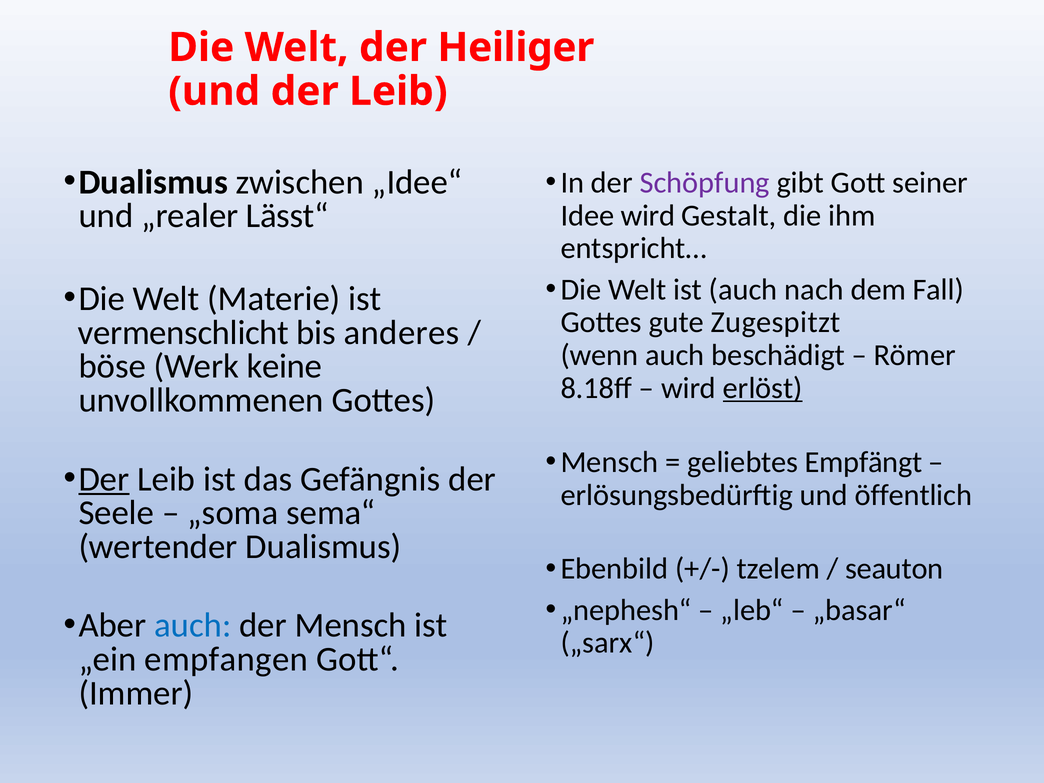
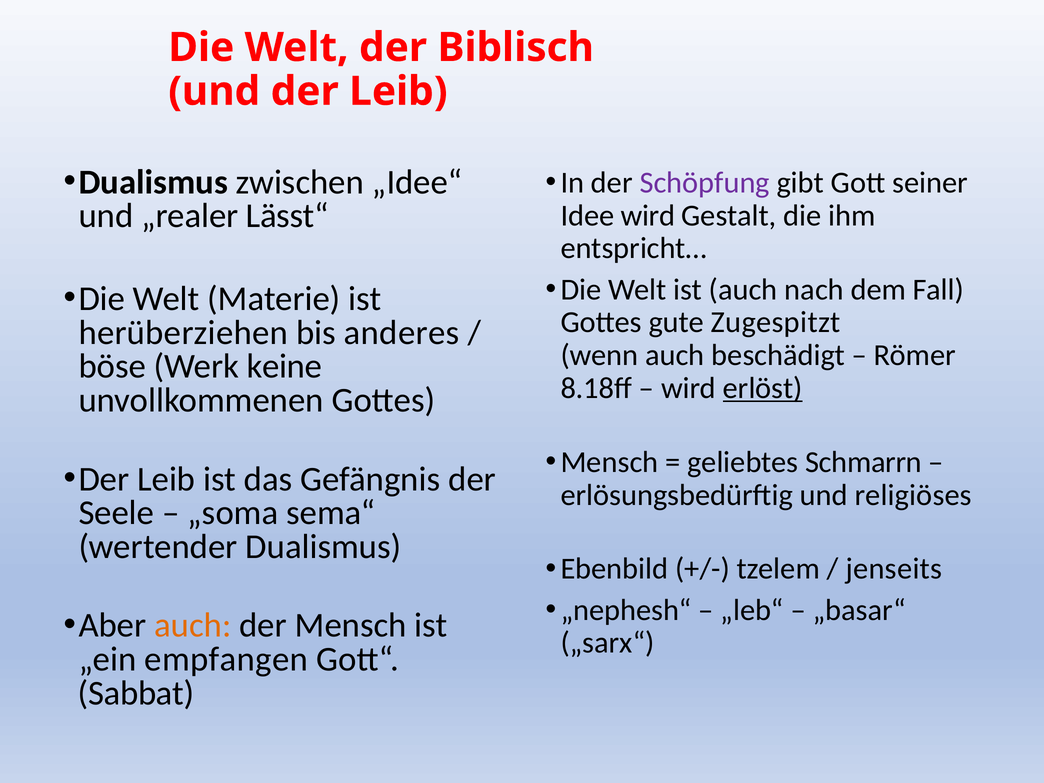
Heiliger: Heiliger -> Biblisch
vermenschlicht: vermenschlicht -> herüberziehen
Empfängt: Empfängt -> Schmarrn
Der at (104, 479) underline: present -> none
öffentlich: öffentlich -> religiöses
seauton: seauton -> jenseits
auch at (193, 625) colour: blue -> orange
Immer: Immer -> Sabbat
